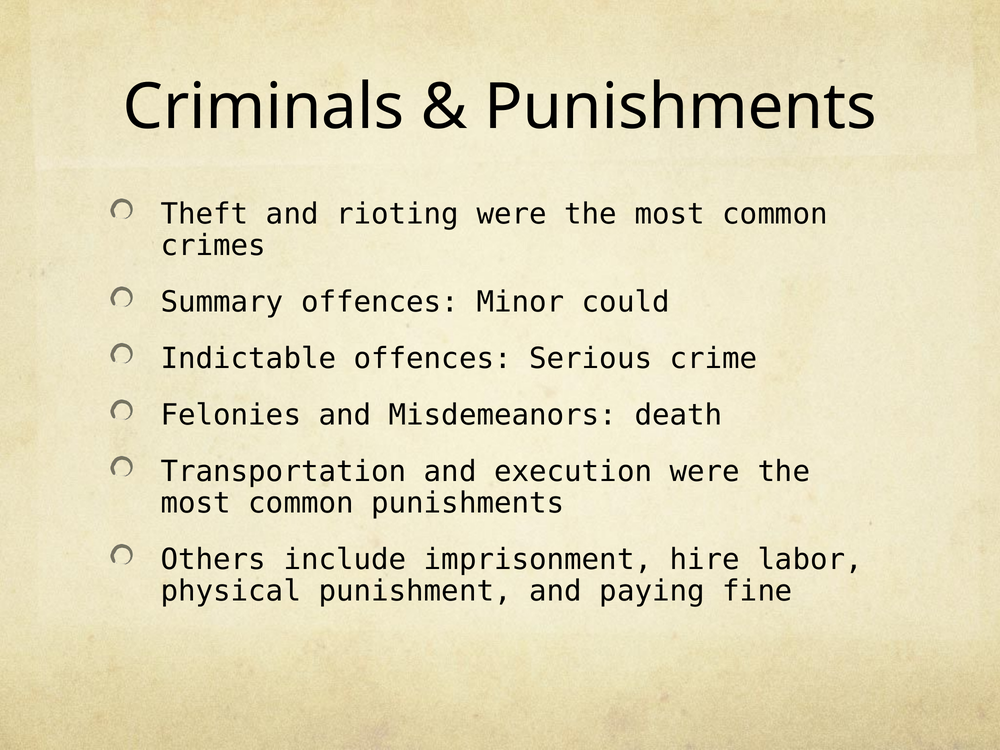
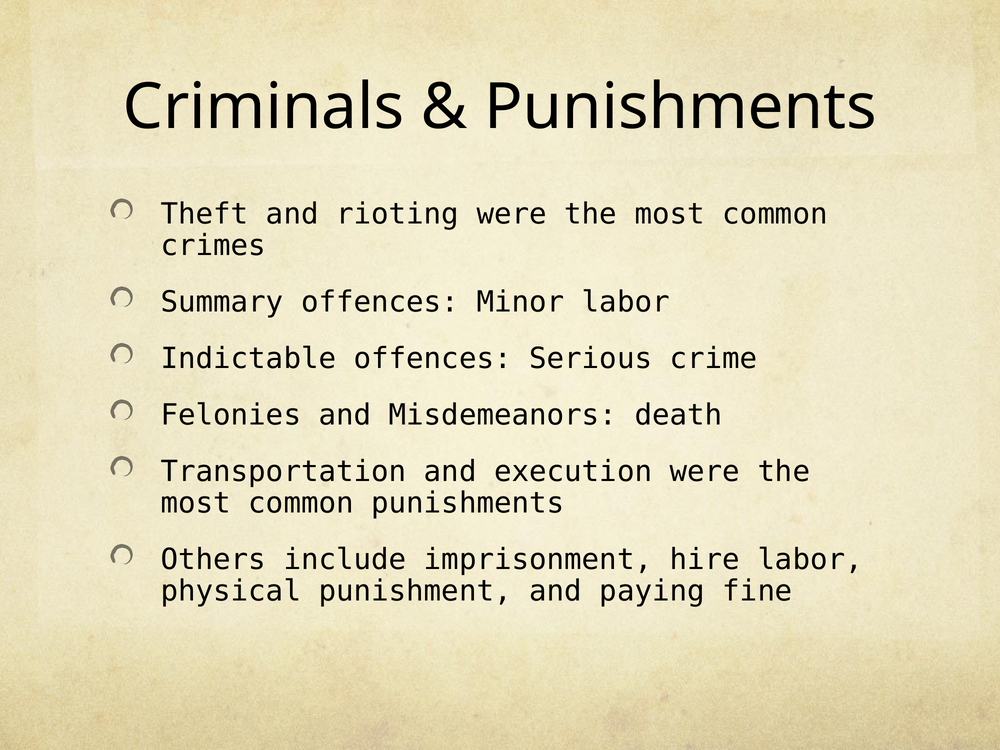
Minor could: could -> labor
